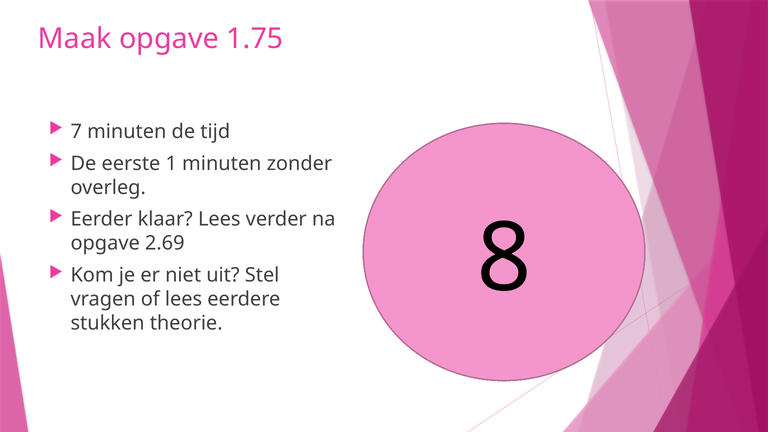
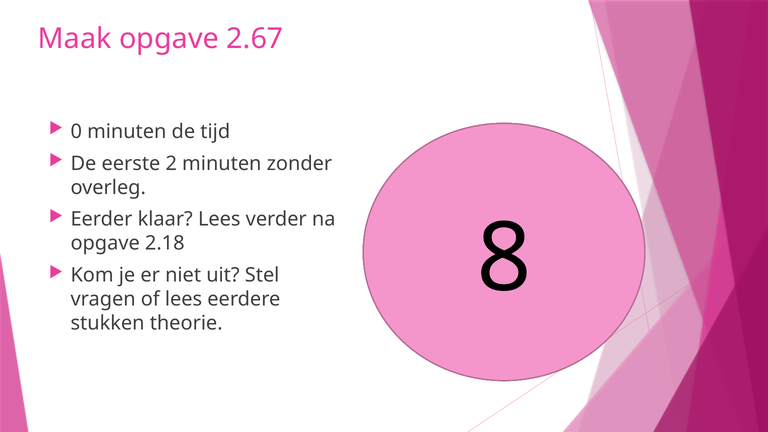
1.75: 1.75 -> 2.67
7: 7 -> 0
1: 1 -> 2
2.69: 2.69 -> 2.18
